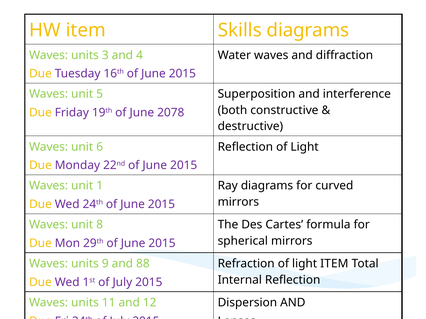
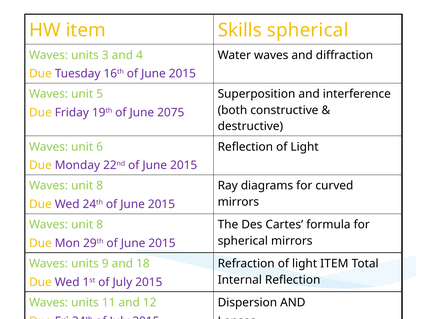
Skills diagrams: diagrams -> spherical
2078: 2078 -> 2075
1 at (100, 186): 1 -> 8
88: 88 -> 18
